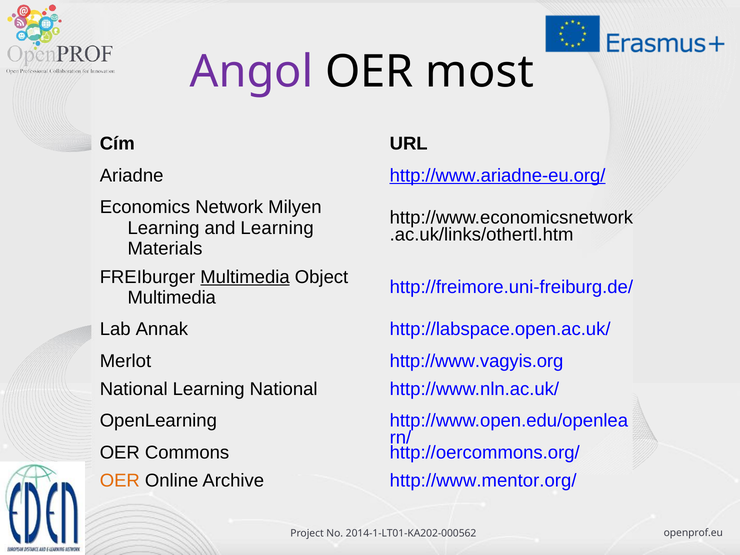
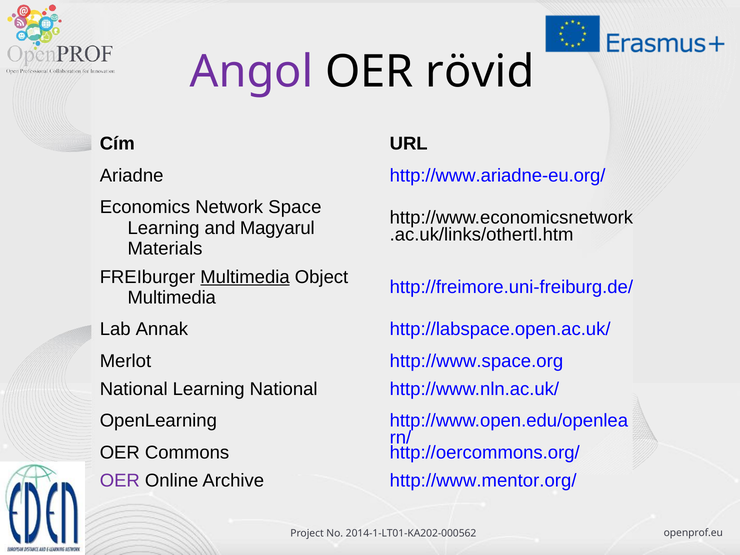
most: most -> rövid
http://www.ariadne-eu.org/ underline: present -> none
Milyen: Milyen -> Space
and Learning: Learning -> Magyarul
http://www.vagyis.org: http://www.vagyis.org -> http://www.space.org
OER at (120, 481) colour: orange -> purple
